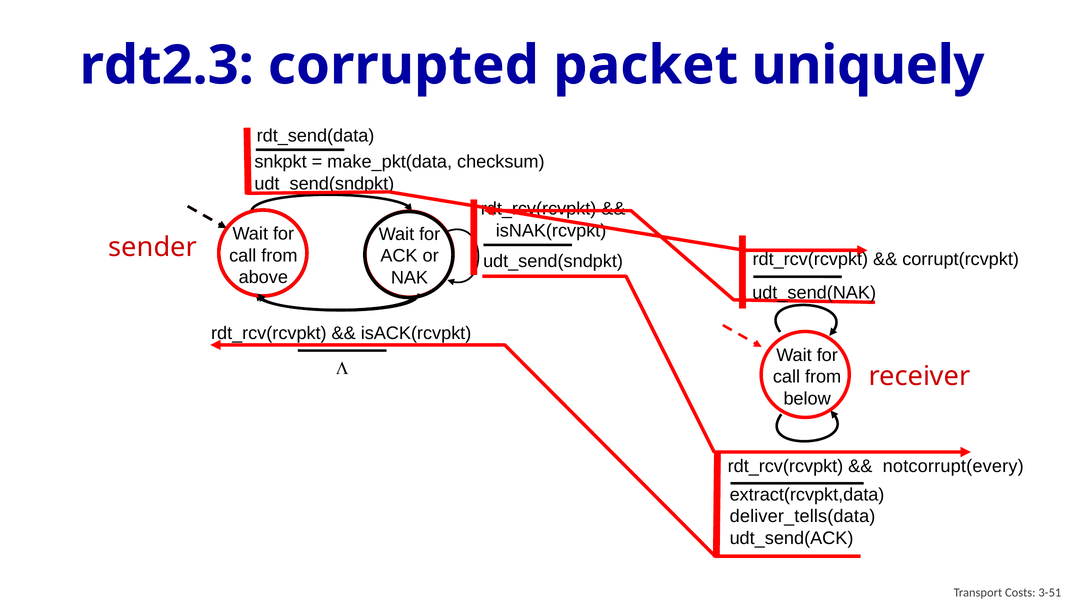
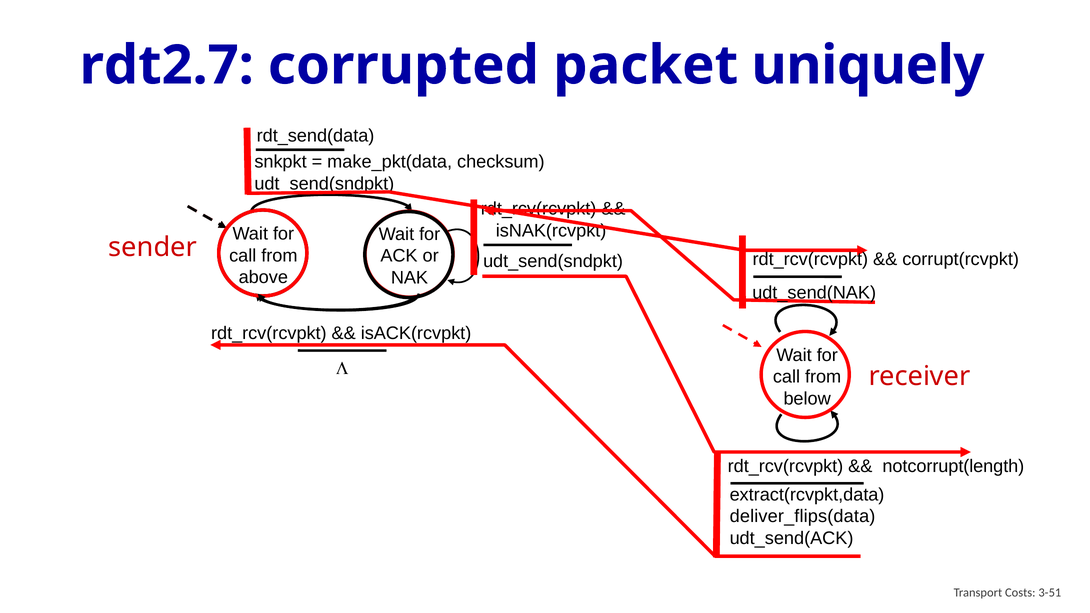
rdt2.3: rdt2.3 -> rdt2.7
notcorrupt(every: notcorrupt(every -> notcorrupt(length
deliver_tells(data: deliver_tells(data -> deliver_flips(data
